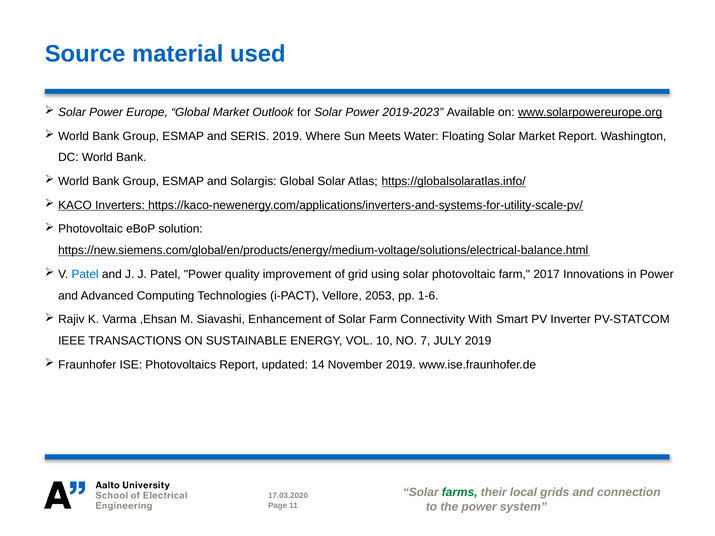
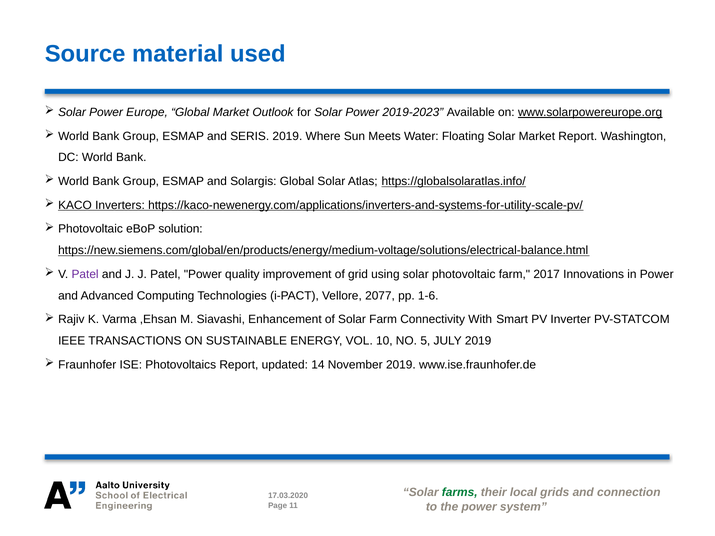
Patel at (85, 274) colour: blue -> purple
2053: 2053 -> 2077
7: 7 -> 5
